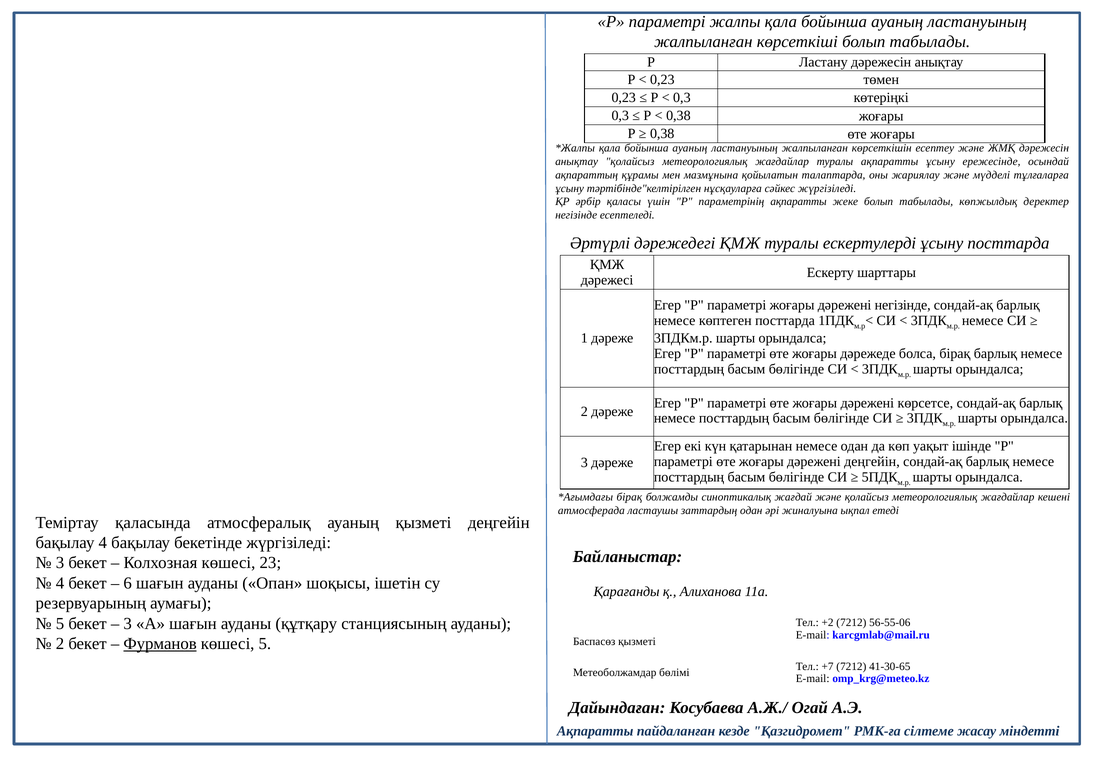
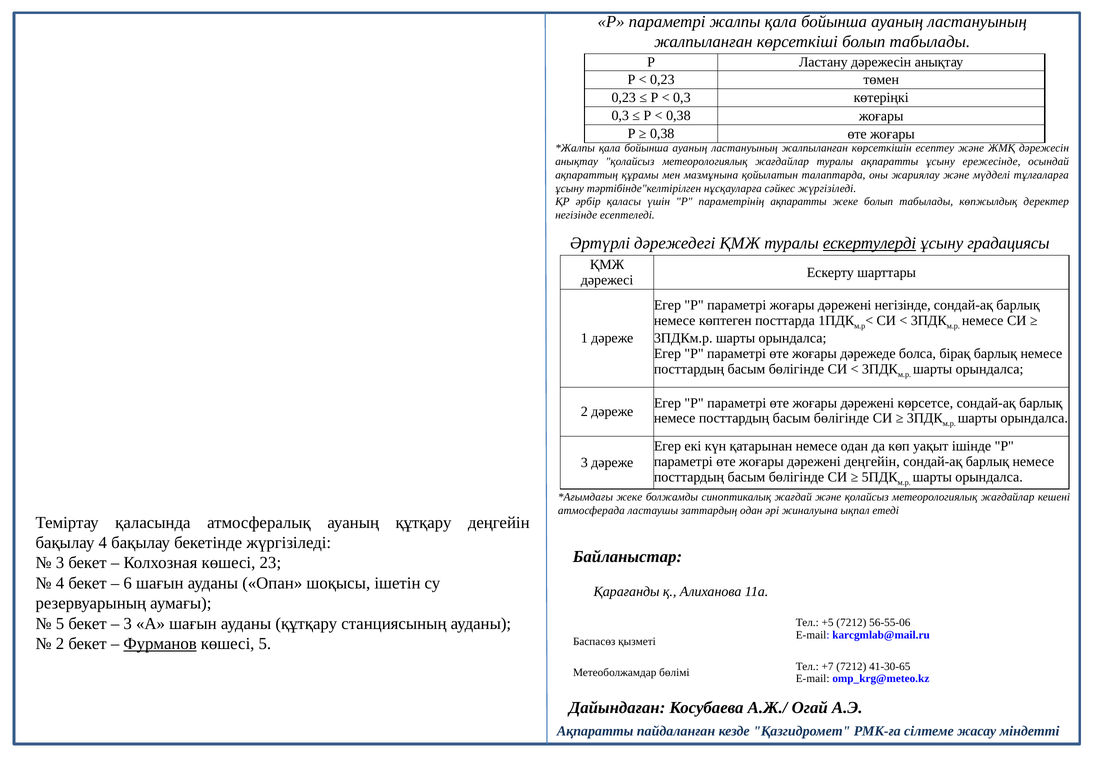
ескертулерді underline: none -> present
ұсыну посттарда: посттарда -> градациясы
бірақ at (629, 497): бірақ -> жеке
ауаның қызметі: қызметі -> құтқару
+2: +2 -> +5
